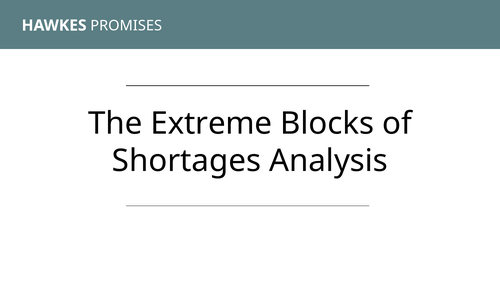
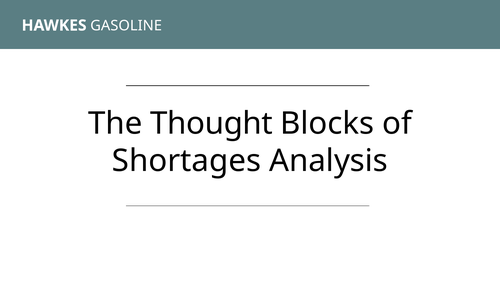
PROMISES: PROMISES -> GASOLINE
Extreme: Extreme -> Thought
